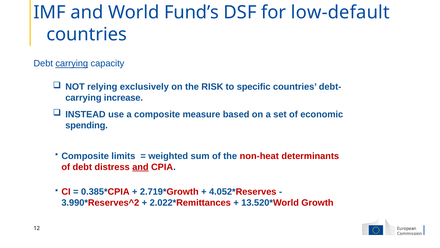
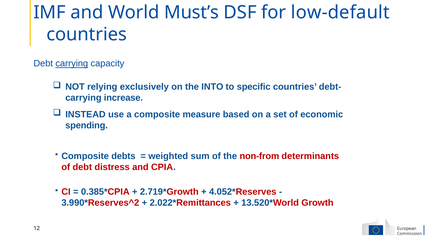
Fund’s: Fund’s -> Must’s
RISK: RISK -> INTO
limits: limits -> debts
non-heat: non-heat -> non-from
and at (140, 167) underline: present -> none
